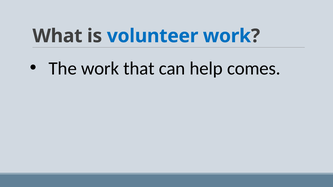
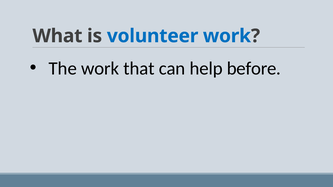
comes: comes -> before
